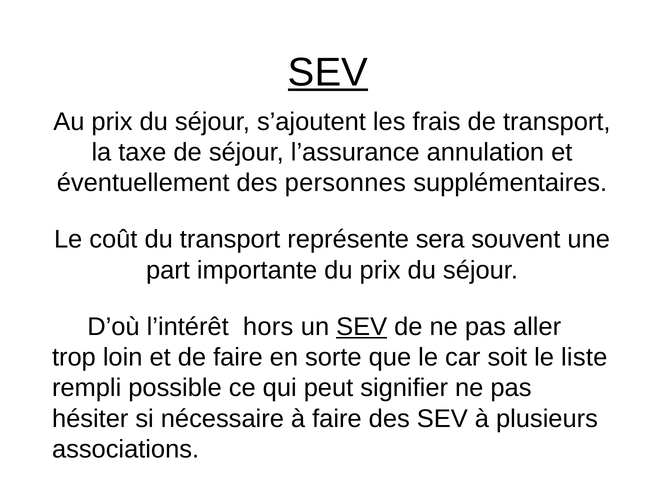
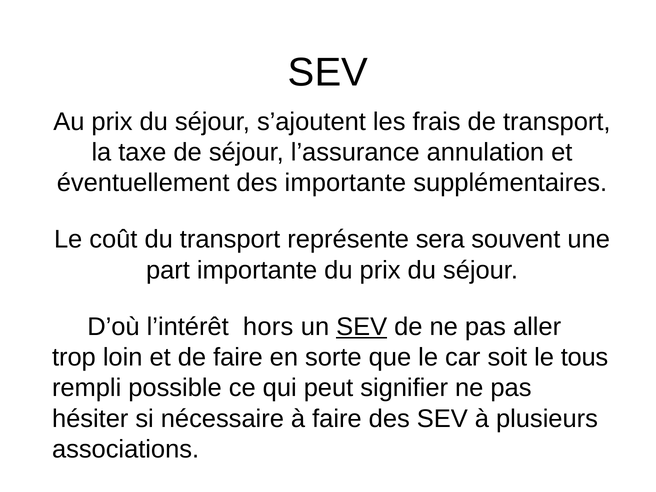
SEV at (328, 73) underline: present -> none
des personnes: personnes -> importante
liste: liste -> tous
